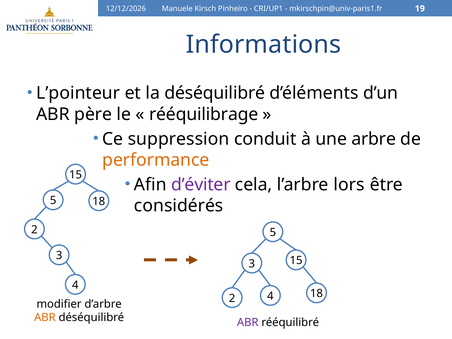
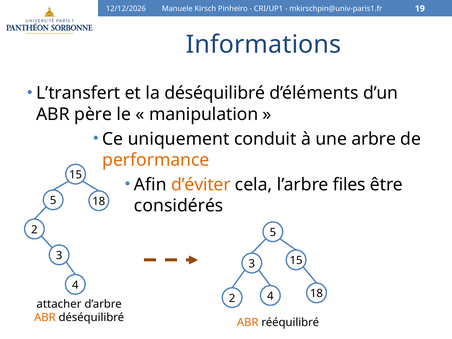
L’pointeur: L’pointeur -> L’transfert
rééquilibrage: rééquilibrage -> manipulation
suppression: suppression -> uniquement
d’éviter colour: purple -> orange
lors: lors -> files
modifier: modifier -> attacher
ABR at (248, 322) colour: purple -> orange
